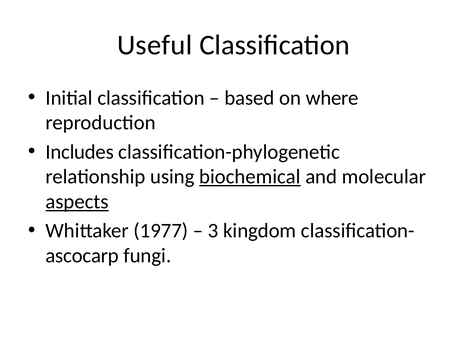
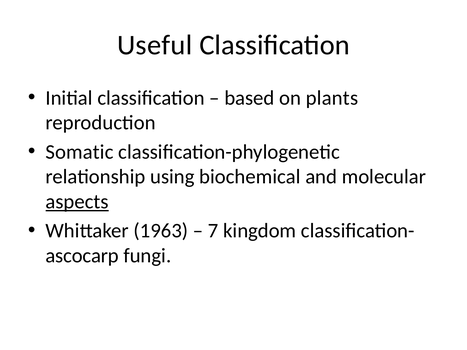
where: where -> plants
Includes: Includes -> Somatic
biochemical underline: present -> none
1977: 1977 -> 1963
3: 3 -> 7
